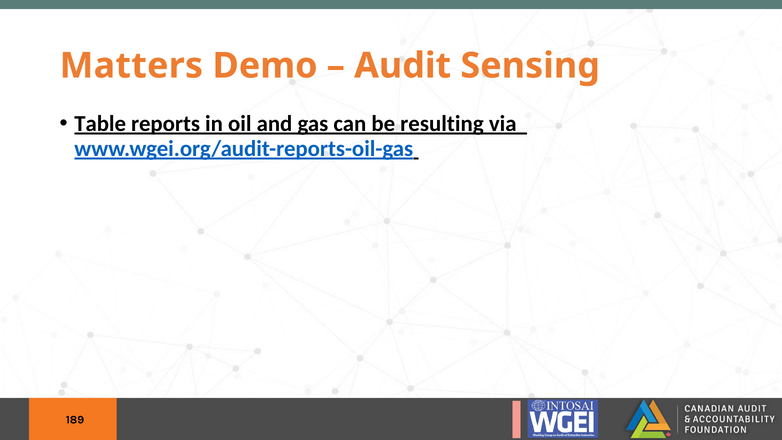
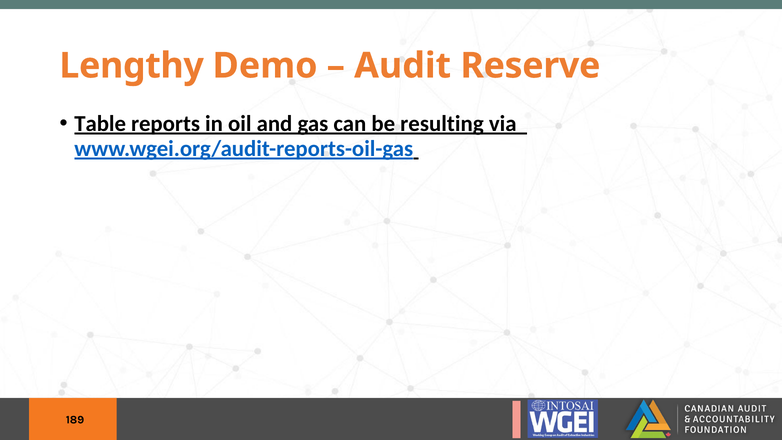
Matters: Matters -> Lengthy
Sensing: Sensing -> Reserve
